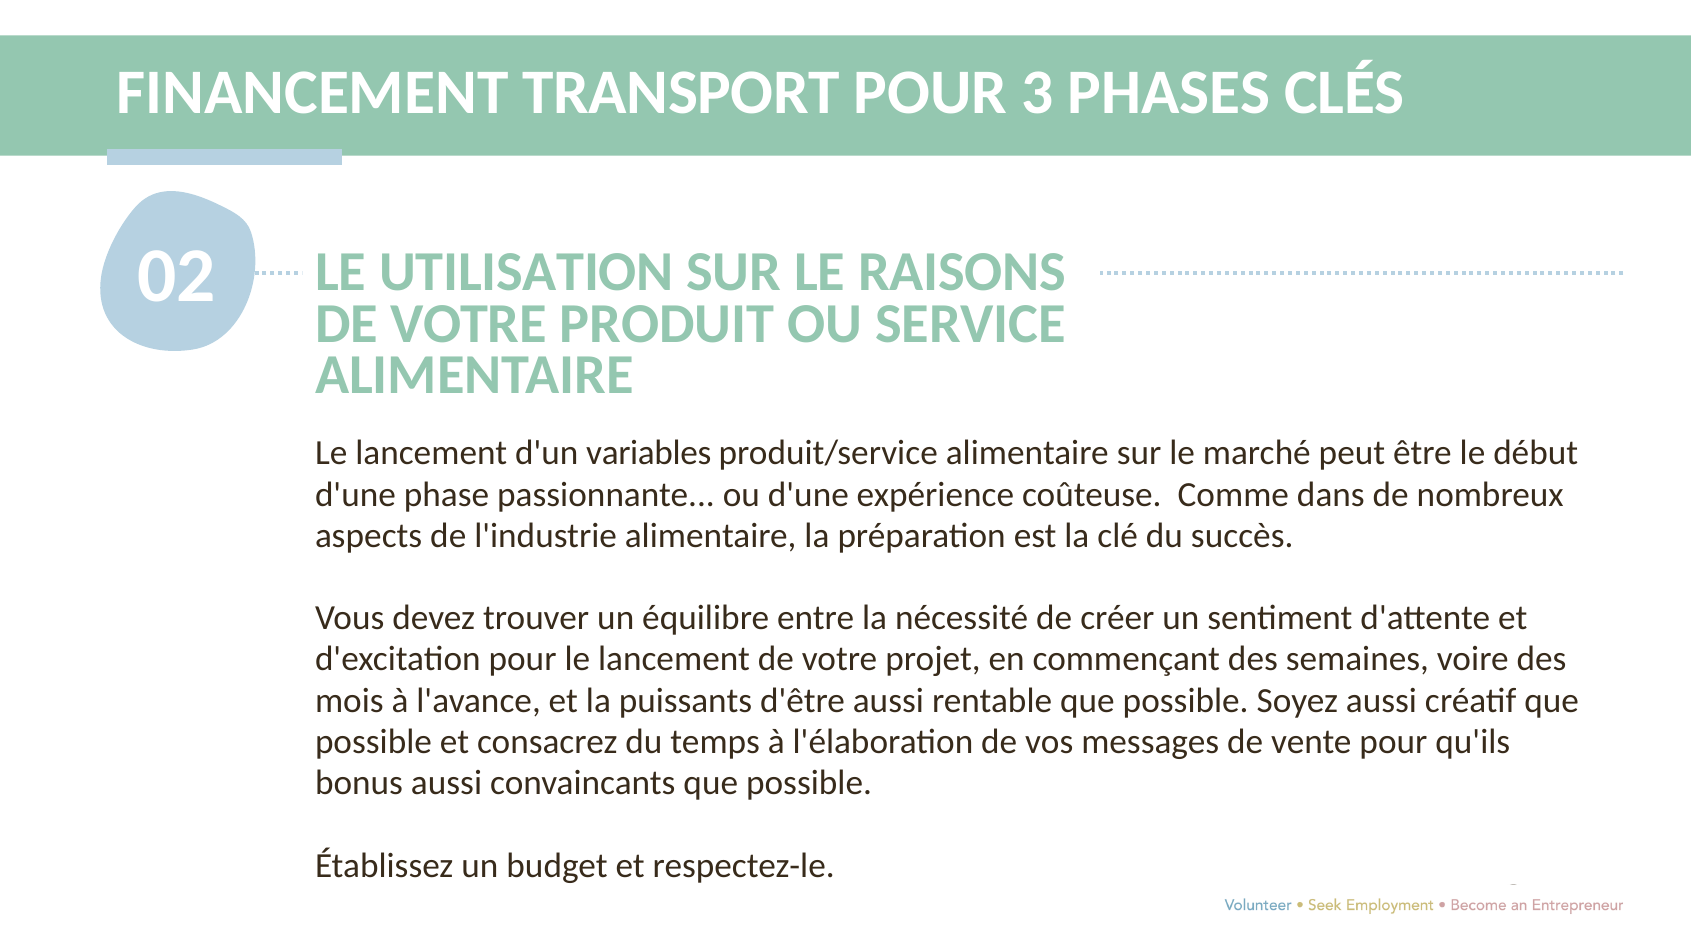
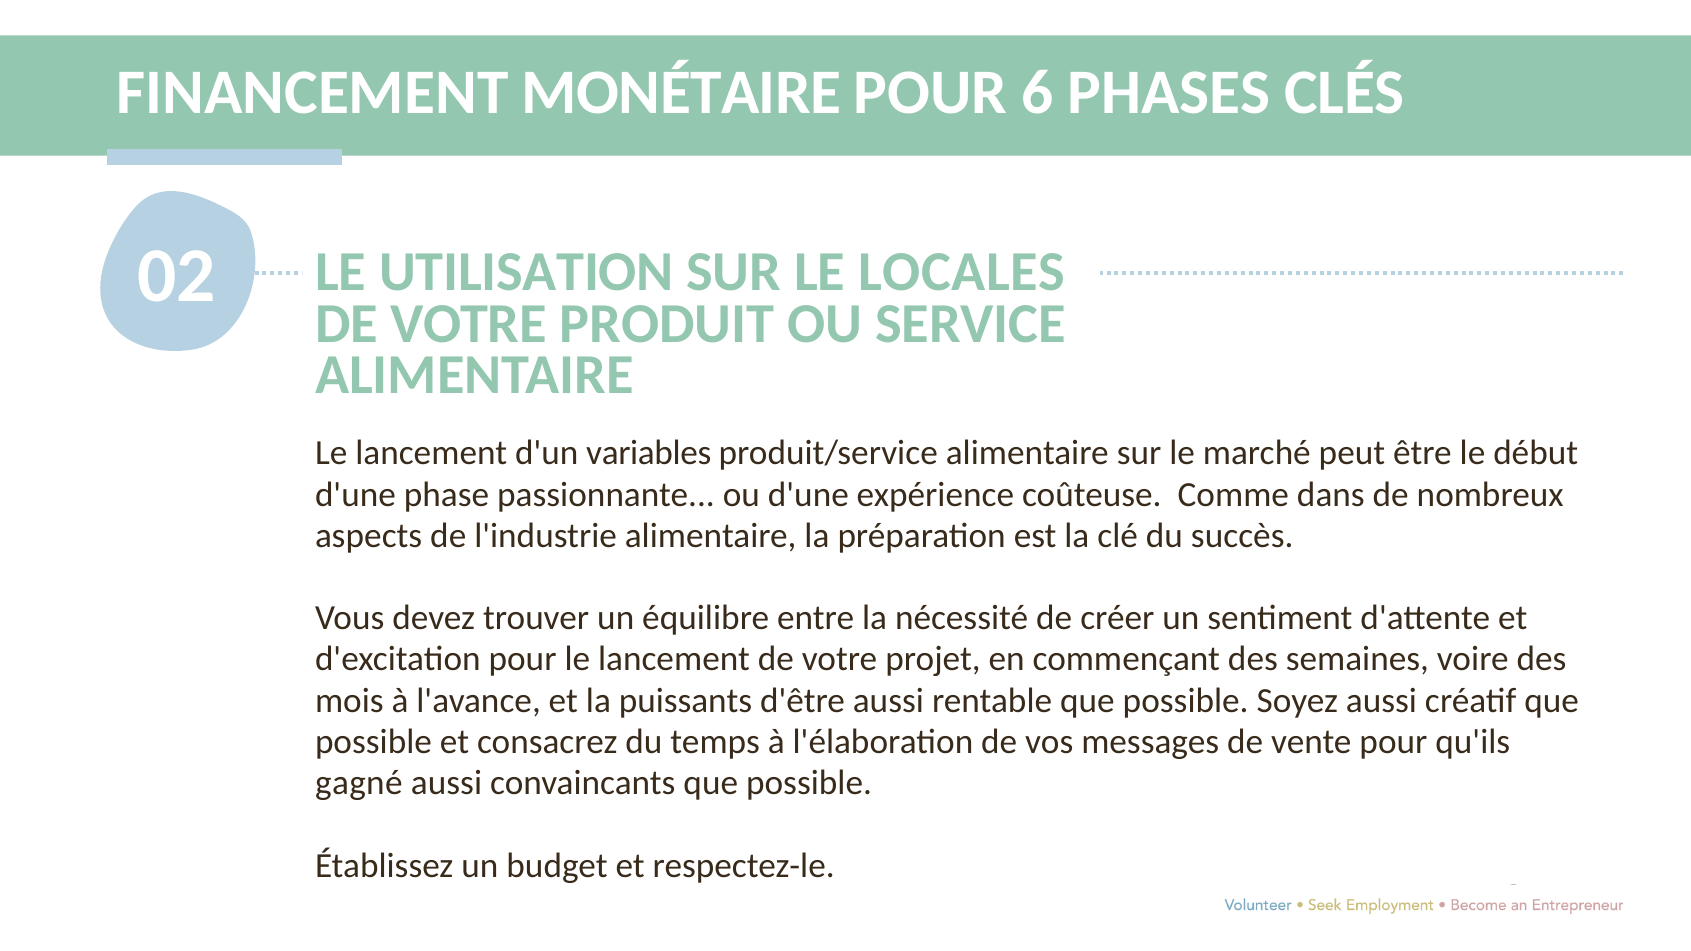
TRANSPORT: TRANSPORT -> MONÉTAIRE
3: 3 -> 6
RAISONS: RAISONS -> LOCALES
bonus: bonus -> gagné
